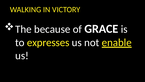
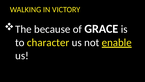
expresses: expresses -> character
